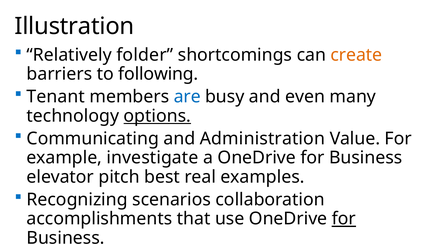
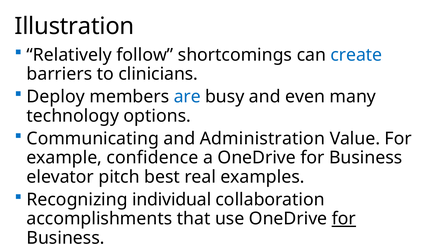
folder: folder -> follow
create colour: orange -> blue
following: following -> clinicians
Tenant: Tenant -> Deploy
options underline: present -> none
investigate: investigate -> confidence
scenarios: scenarios -> individual
